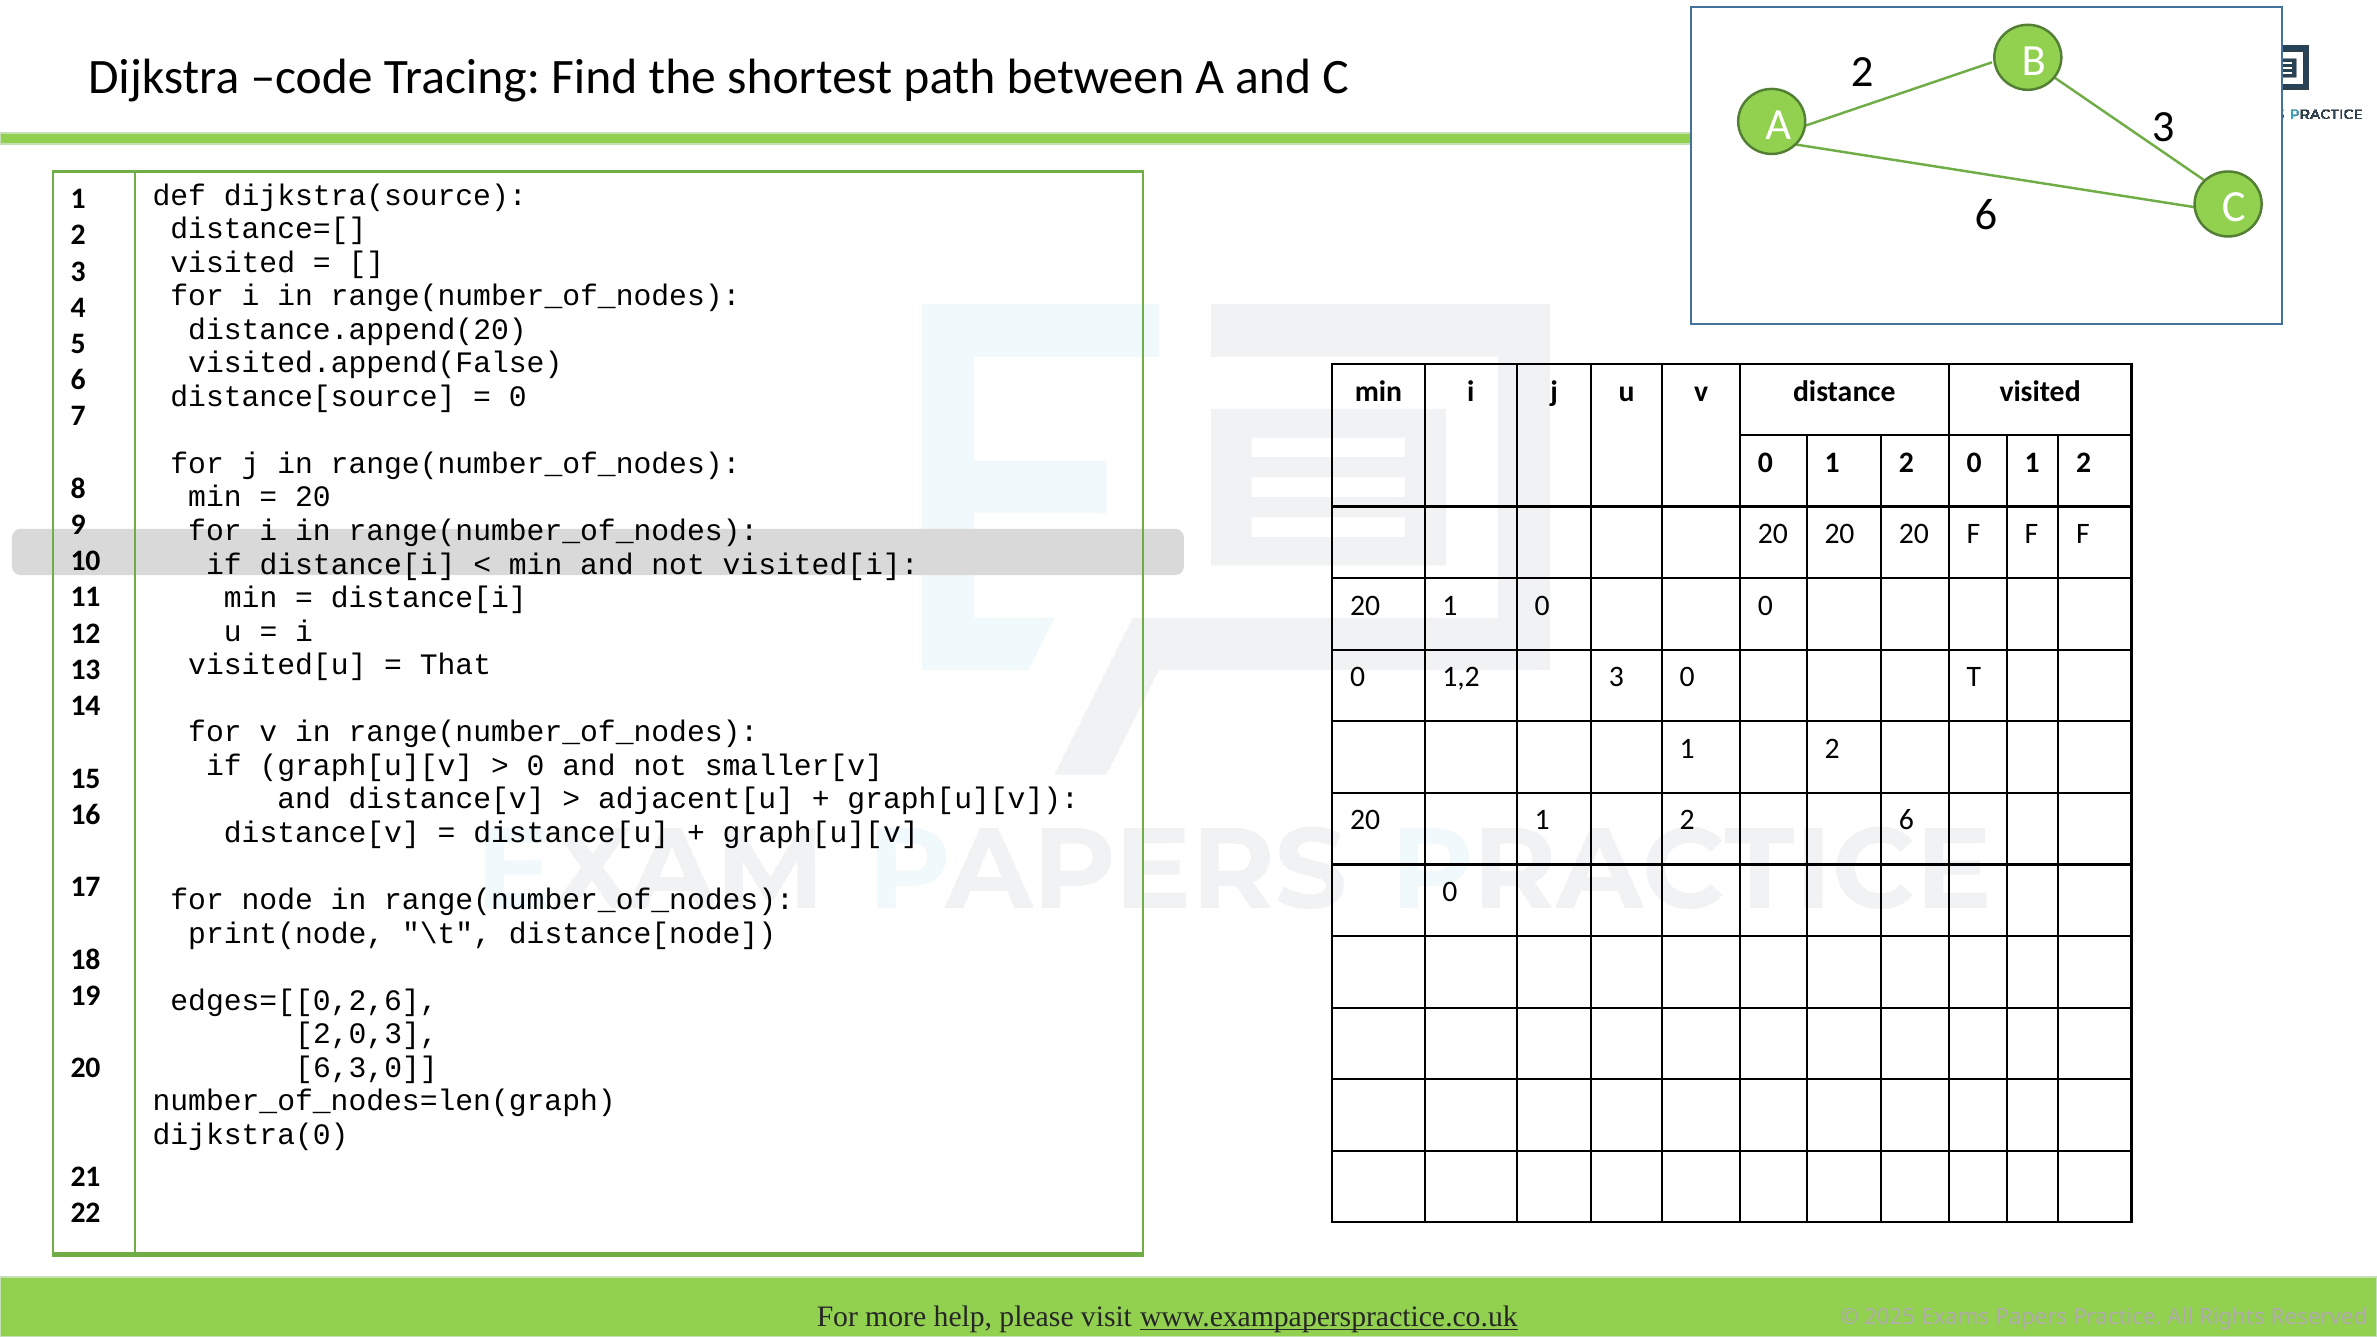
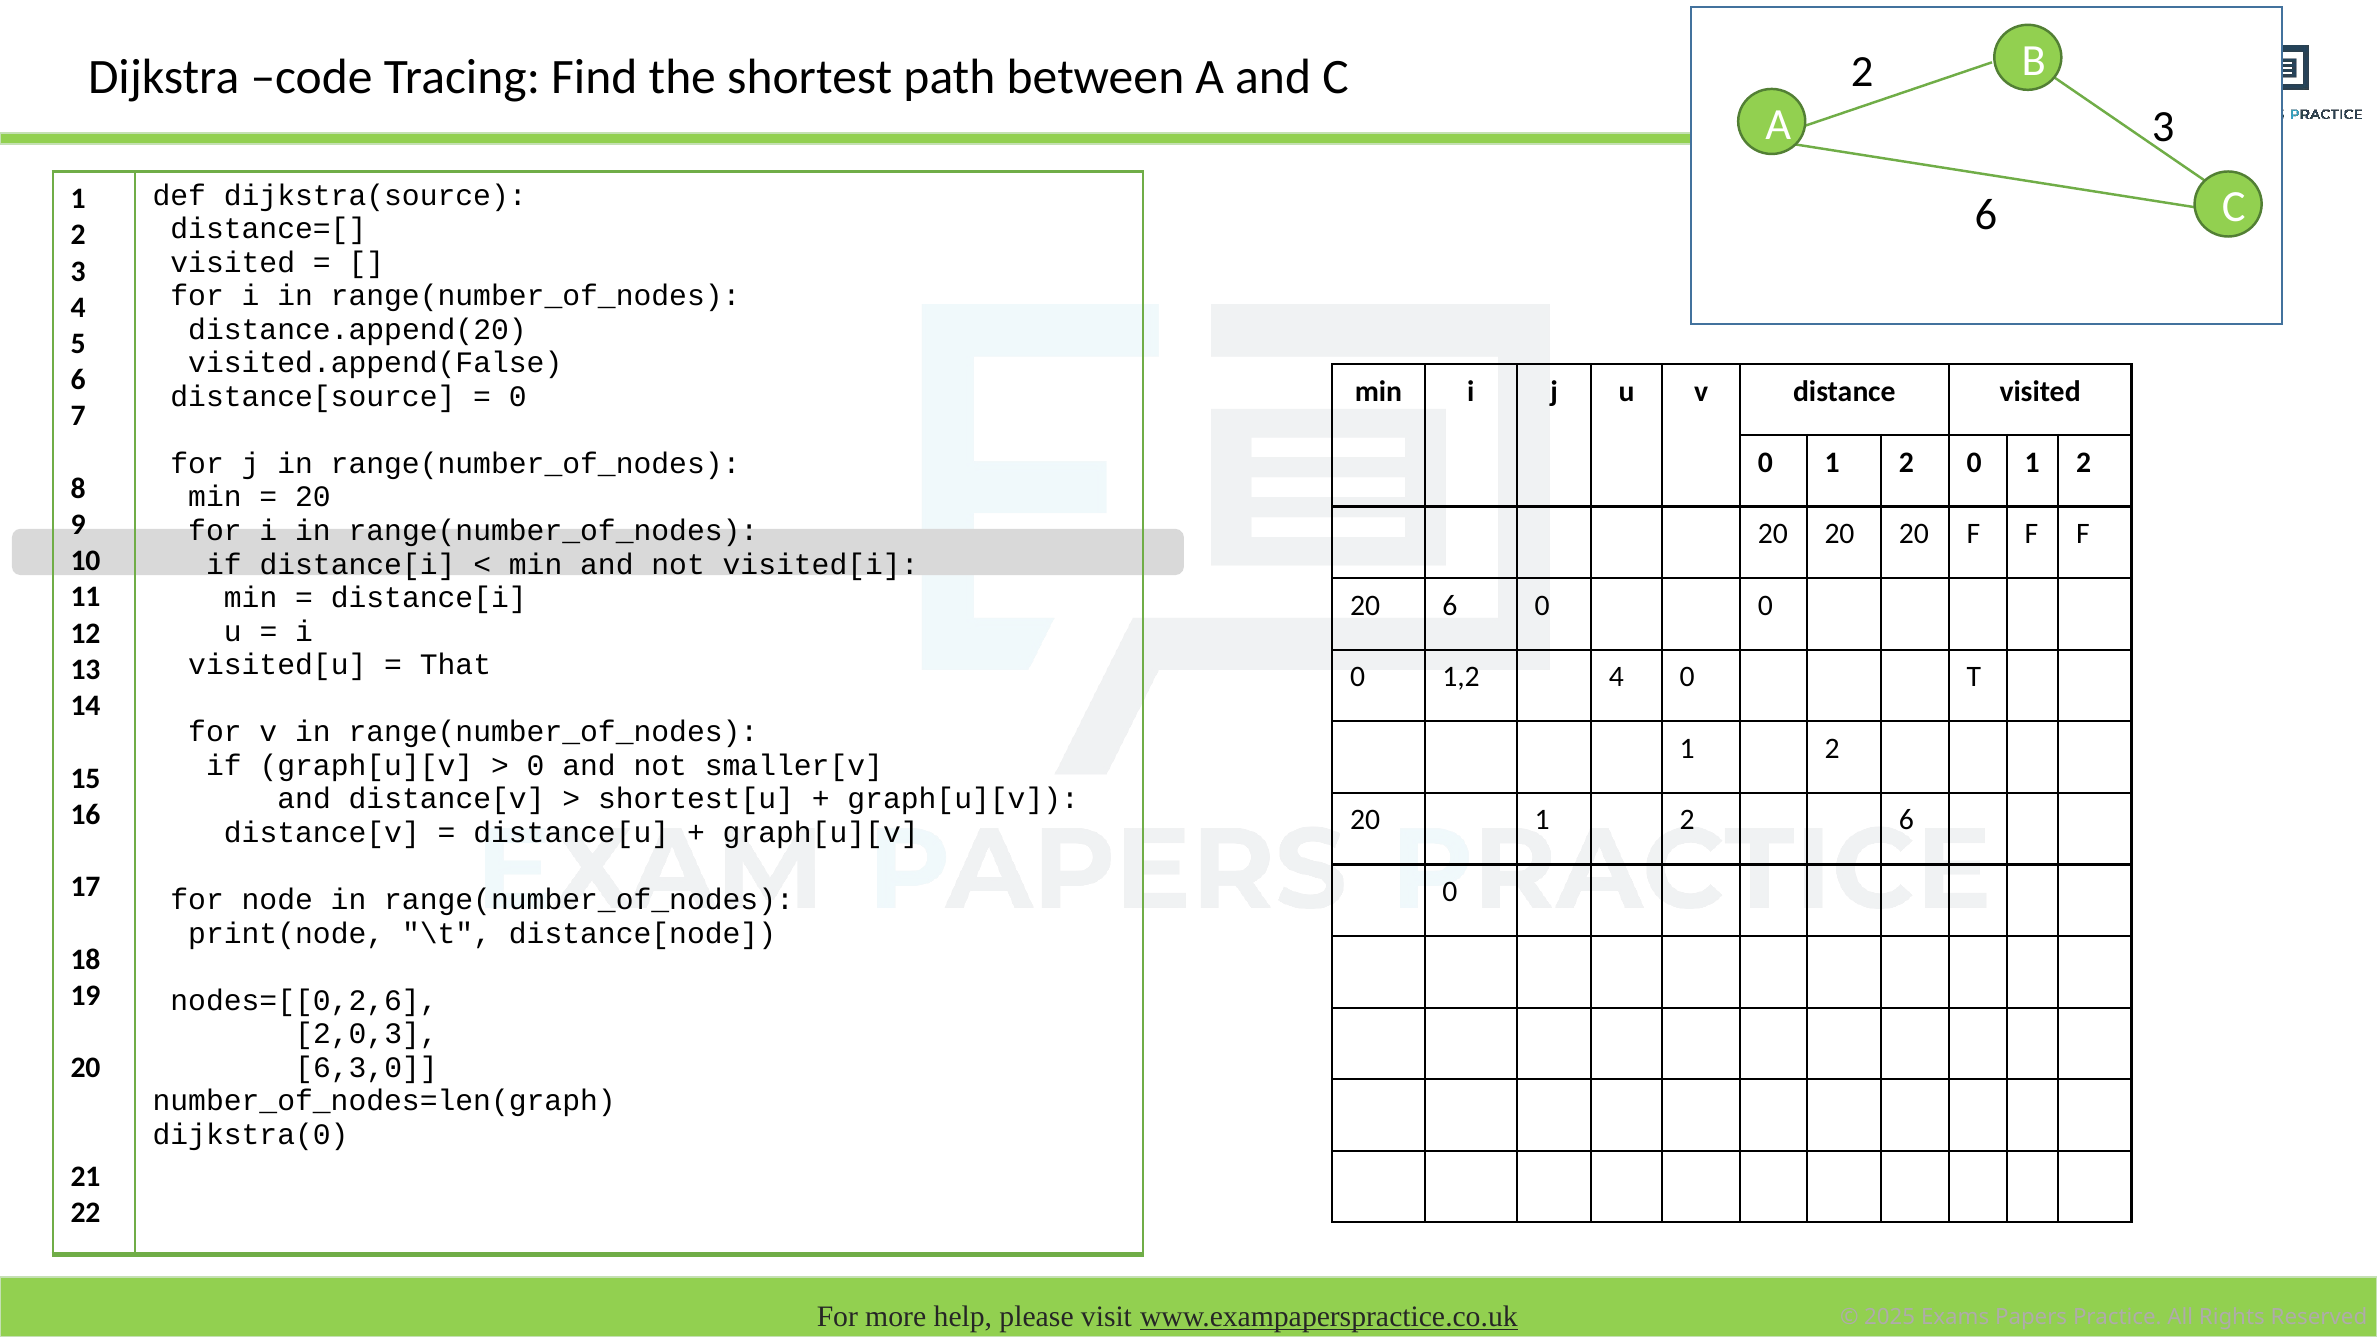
1 at (1450, 605): 1 -> 6
1,2 3: 3 -> 4
adjacent[u: adjacent[u -> shortest[u
edges=[[0,2,6: edges=[[0,2,6 -> nodes=[[0,2,6
